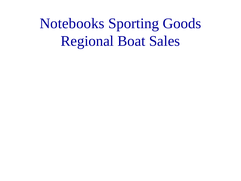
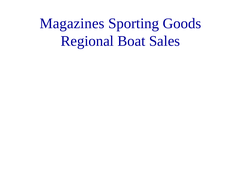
Notebooks: Notebooks -> Magazines
